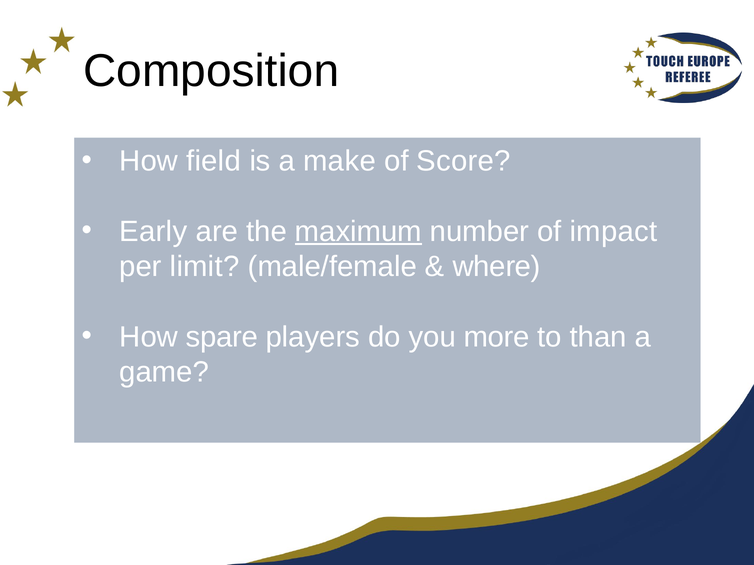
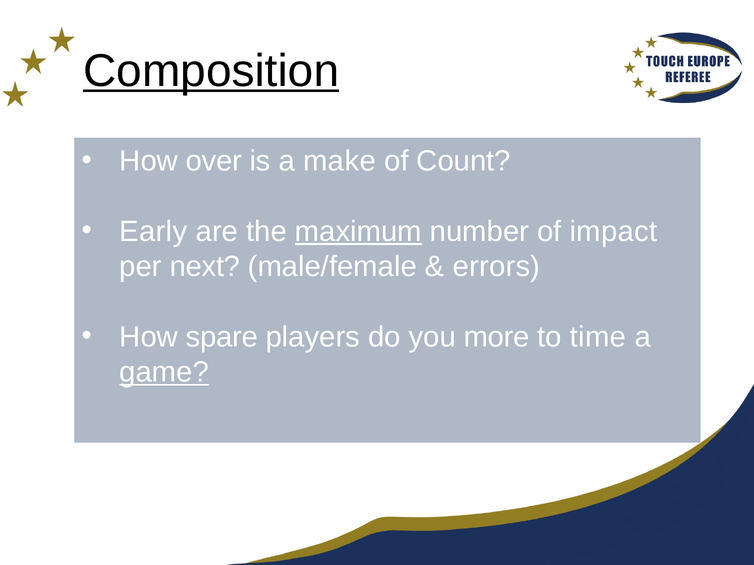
Composition underline: none -> present
field: field -> over
Score: Score -> Count
limit: limit -> next
where: where -> errors
than: than -> time
game underline: none -> present
